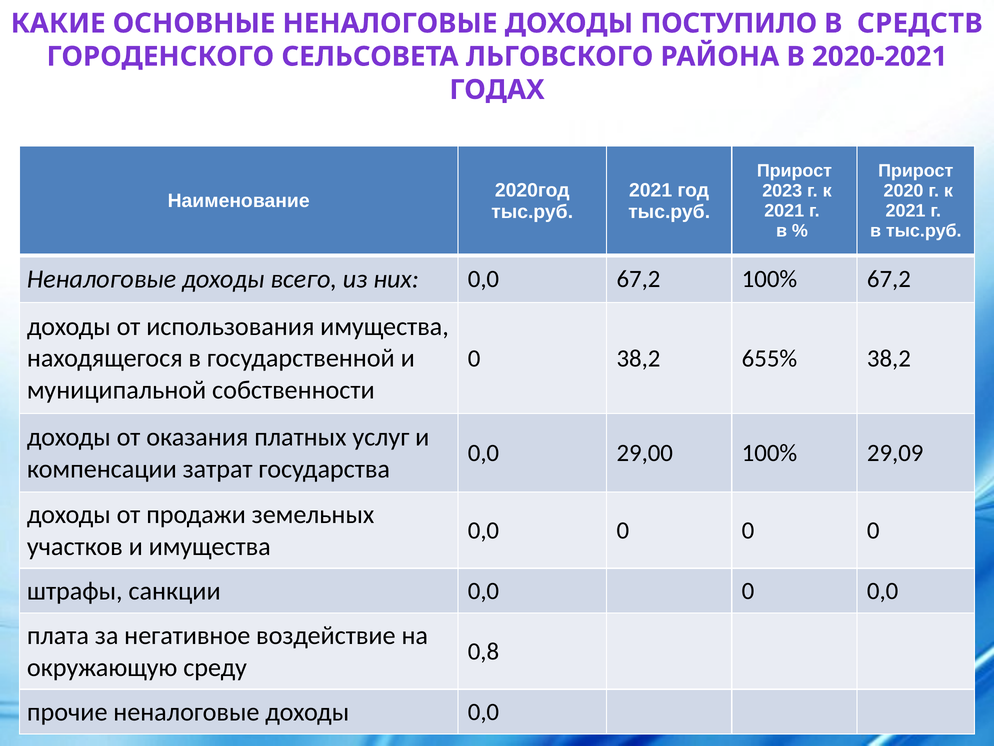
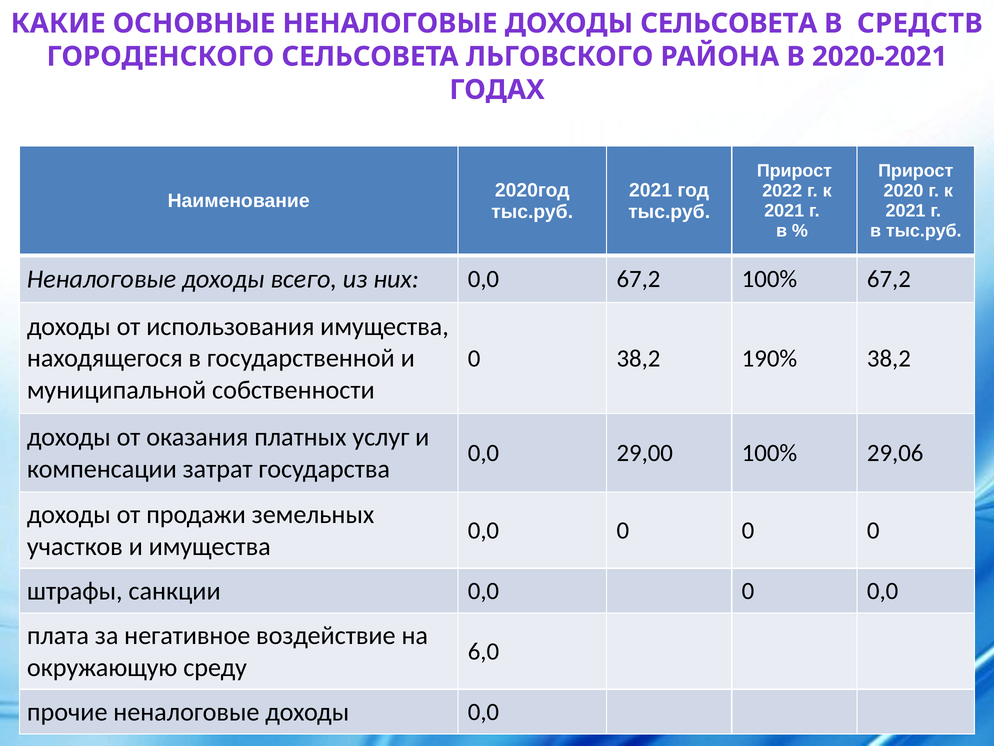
ДОХОДЫ ПОСТУПИЛО: ПОСТУПИЛО -> СЕЛЬСОВЕТА
2023: 2023 -> 2022
655%: 655% -> 190%
29,09: 29,09 -> 29,06
0,8: 0,8 -> 6,0
